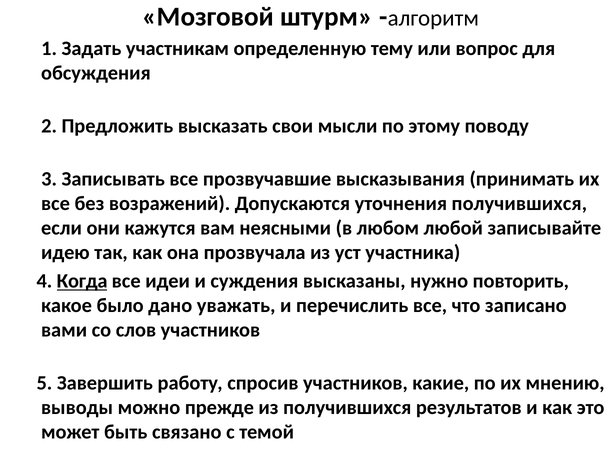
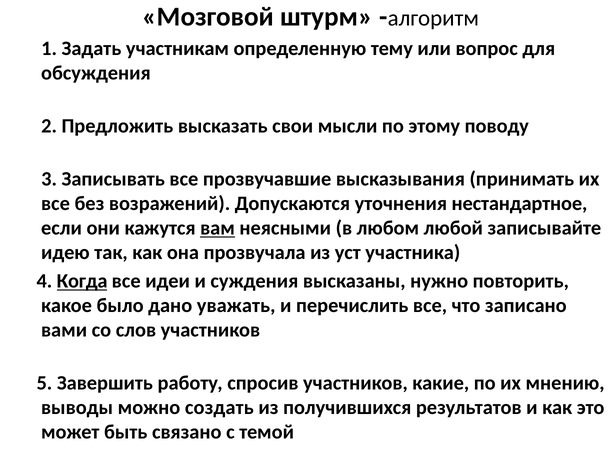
уточнения получившихся: получившихся -> нестандартное
вам underline: none -> present
прежде: прежде -> создать
